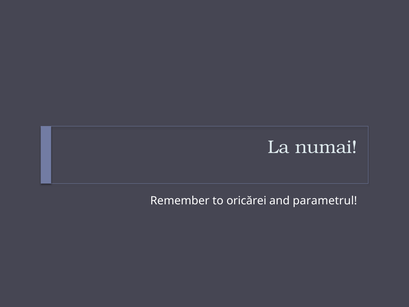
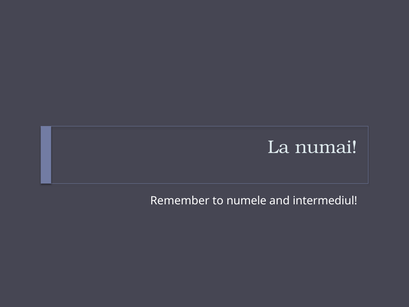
oricărei: oricărei -> numele
parametrul: parametrul -> intermediul
